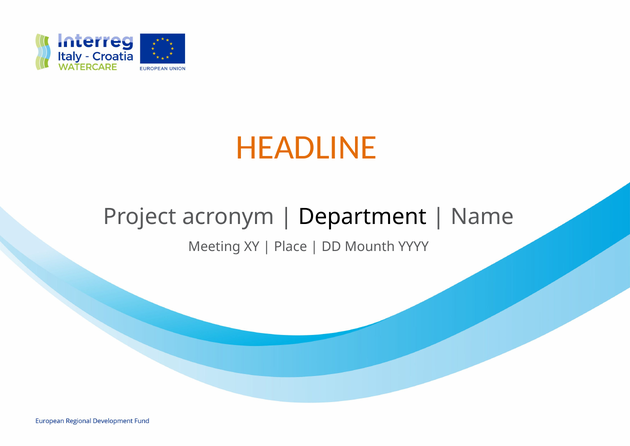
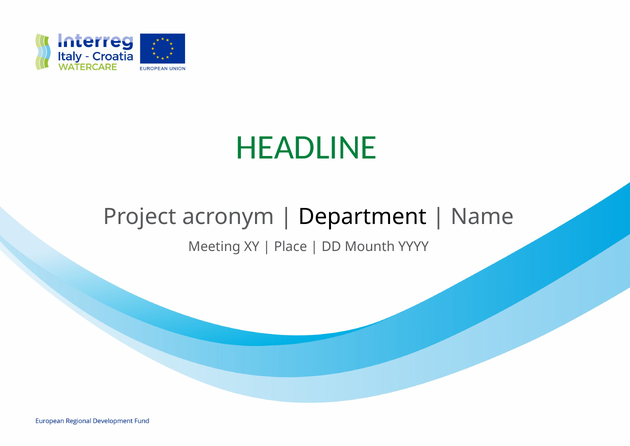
HEADLINE colour: orange -> green
